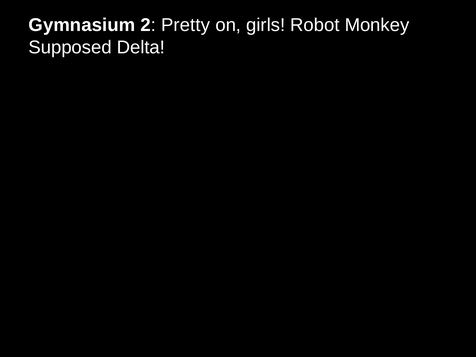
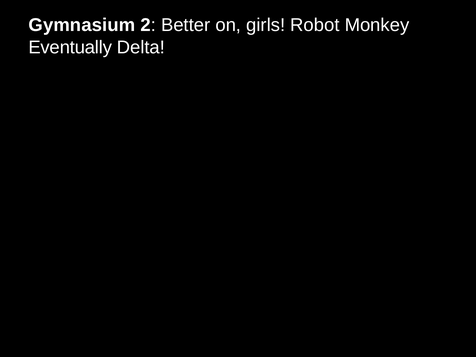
Pretty: Pretty -> Better
Supposed: Supposed -> Eventually
